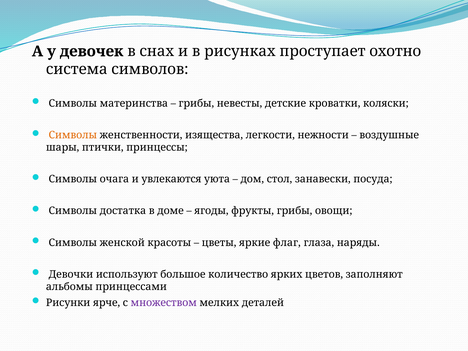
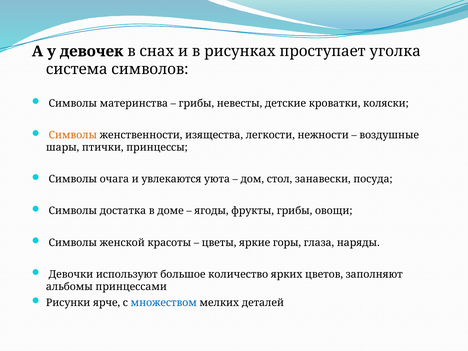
охотно: охотно -> уголка
флаг: флаг -> горы
множеством colour: purple -> blue
